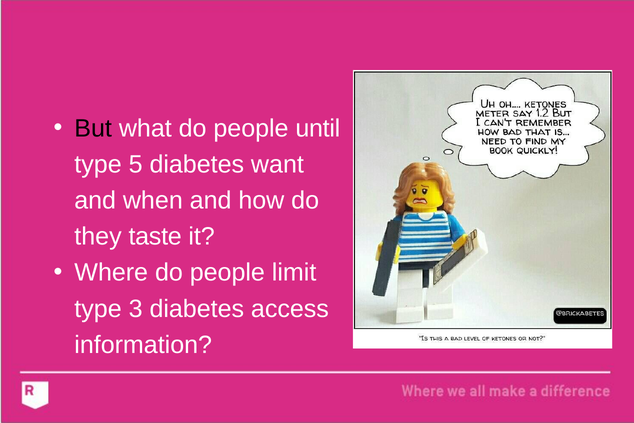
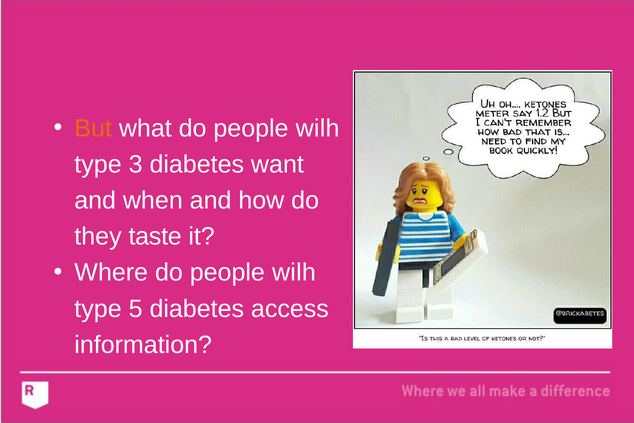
But colour: black -> orange
what do people until: until -> wilh
5: 5 -> 3
Where do people limit: limit -> wilh
3: 3 -> 5
